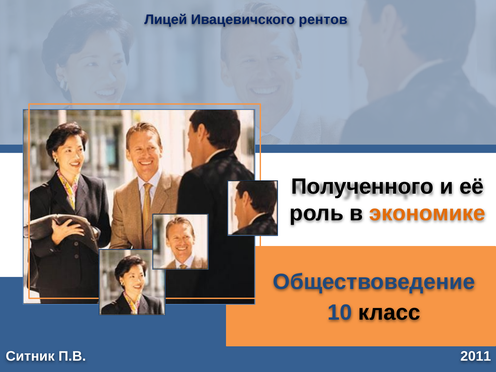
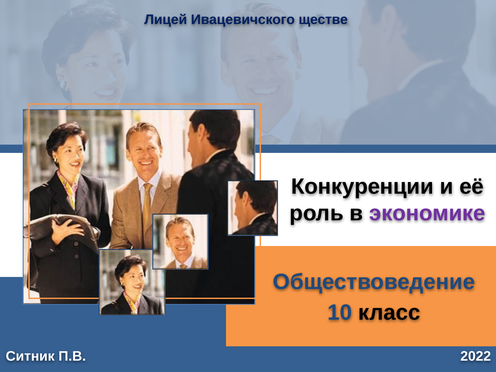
рентов: рентов -> ществе
Полученного: Полученного -> Конкуренции
экономике colour: orange -> purple
2011: 2011 -> 2022
